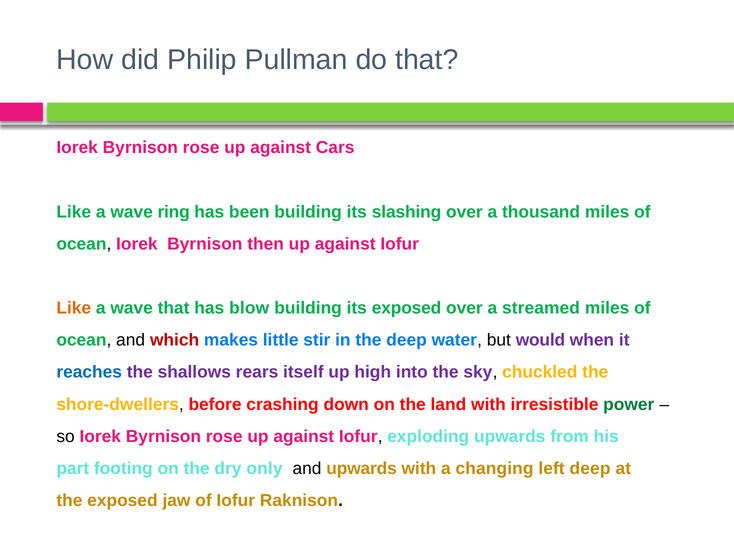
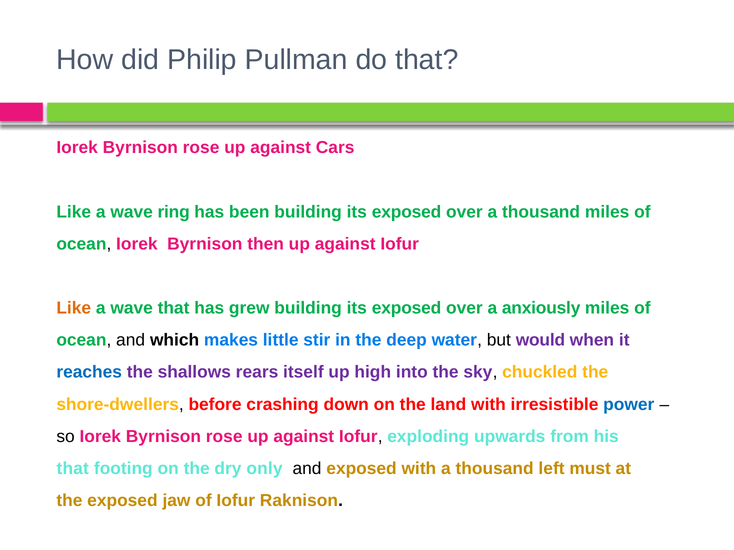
been building its slashing: slashing -> exposed
blow: blow -> grew
streamed: streamed -> anxiously
which colour: red -> black
power colour: green -> blue
part at (73, 469): part -> that
and upwards: upwards -> exposed
with a changing: changing -> thousand
left deep: deep -> must
